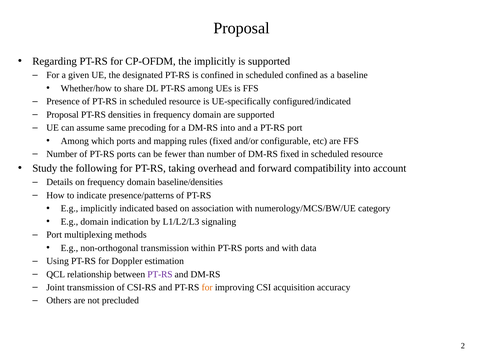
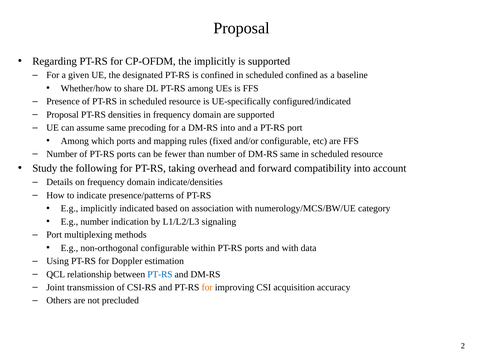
DM-RS fixed: fixed -> same
baseline/densities: baseline/densities -> indicate/densities
E.g domain: domain -> number
non-orthogonal transmission: transmission -> configurable
PT-RS at (160, 274) colour: purple -> blue
